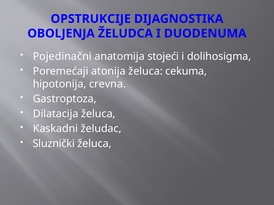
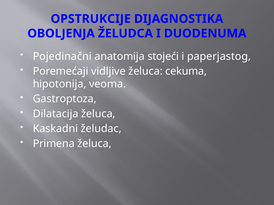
dolihosigma: dolihosigma -> paperjastog
atonija: atonija -> vidljive
crevna: crevna -> veoma
Sluznički: Sluznički -> Primena
